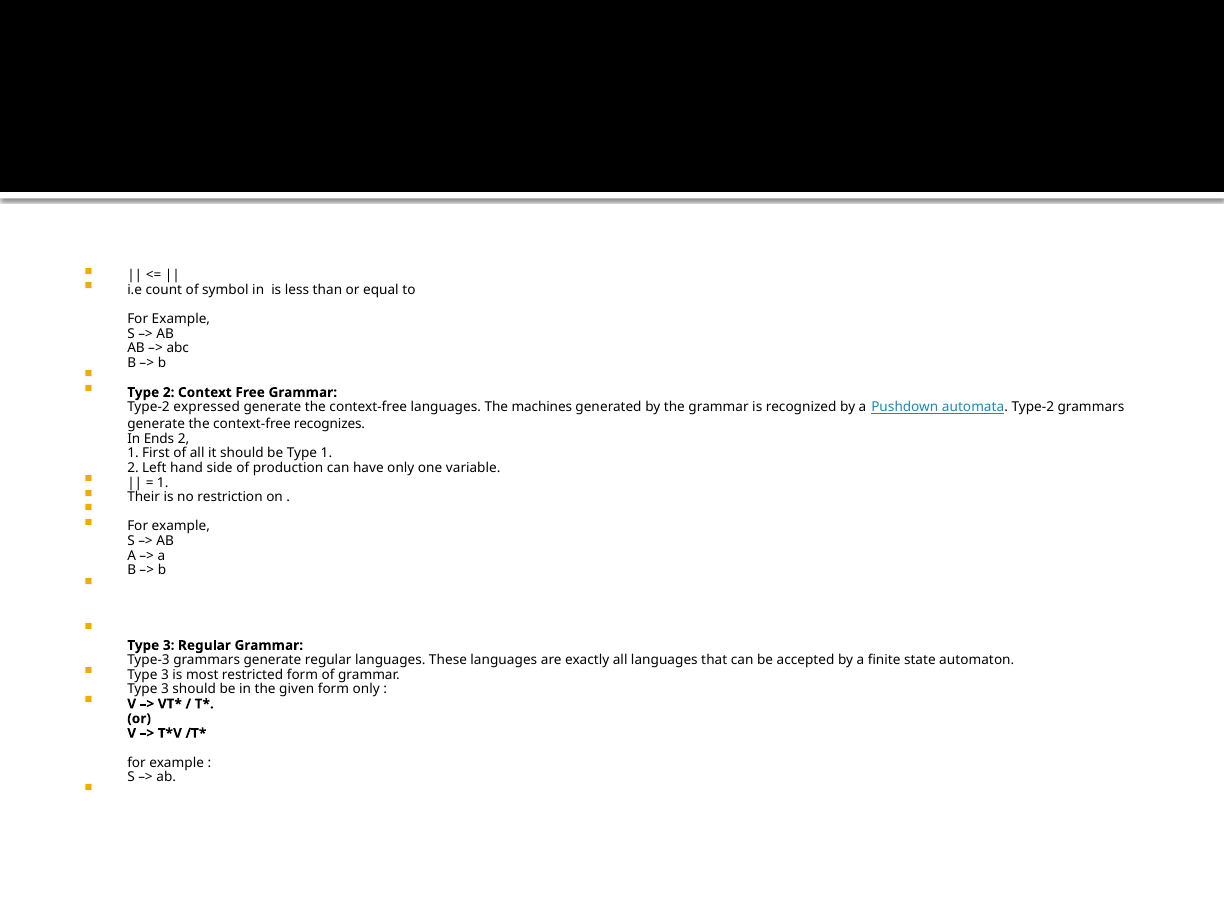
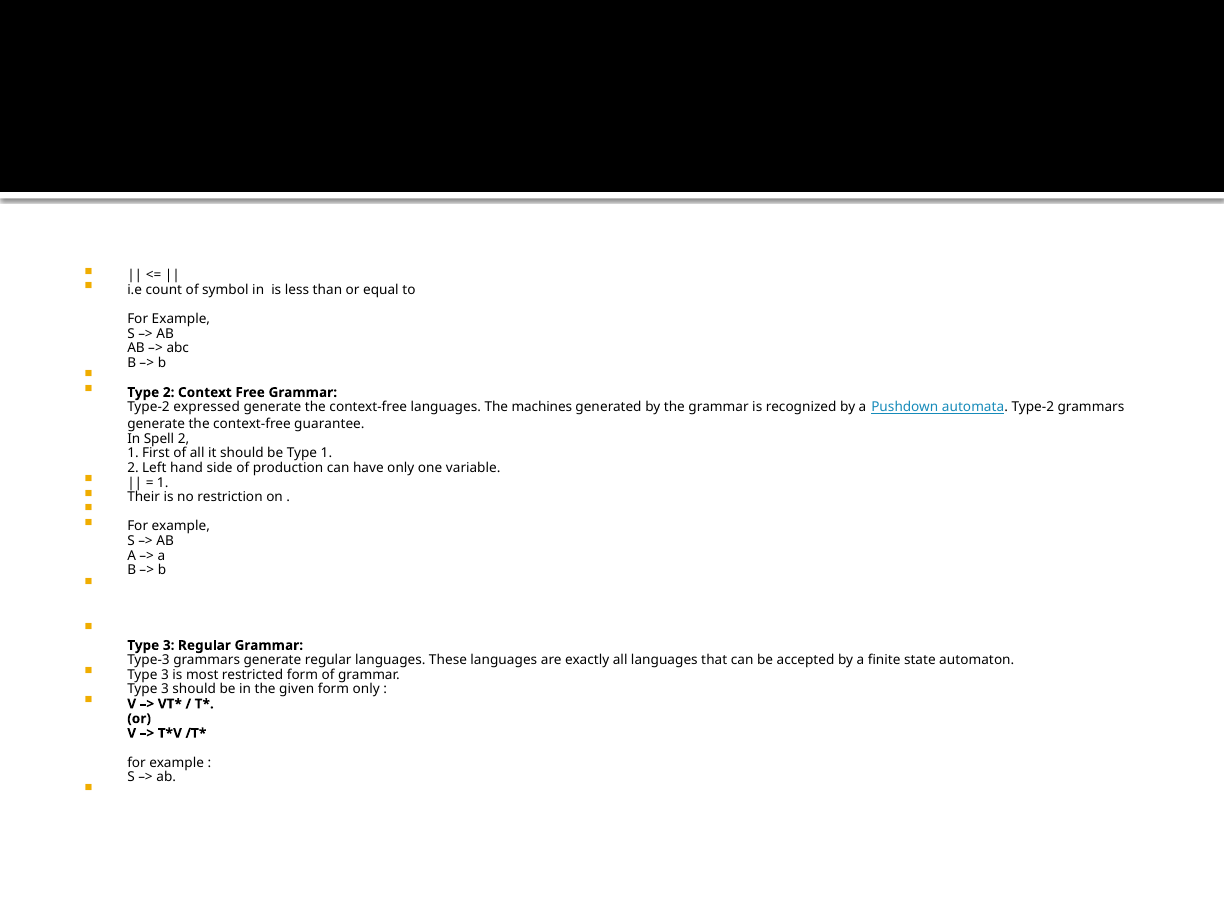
recognizes: recognizes -> guarantee
Ends: Ends -> Spell
